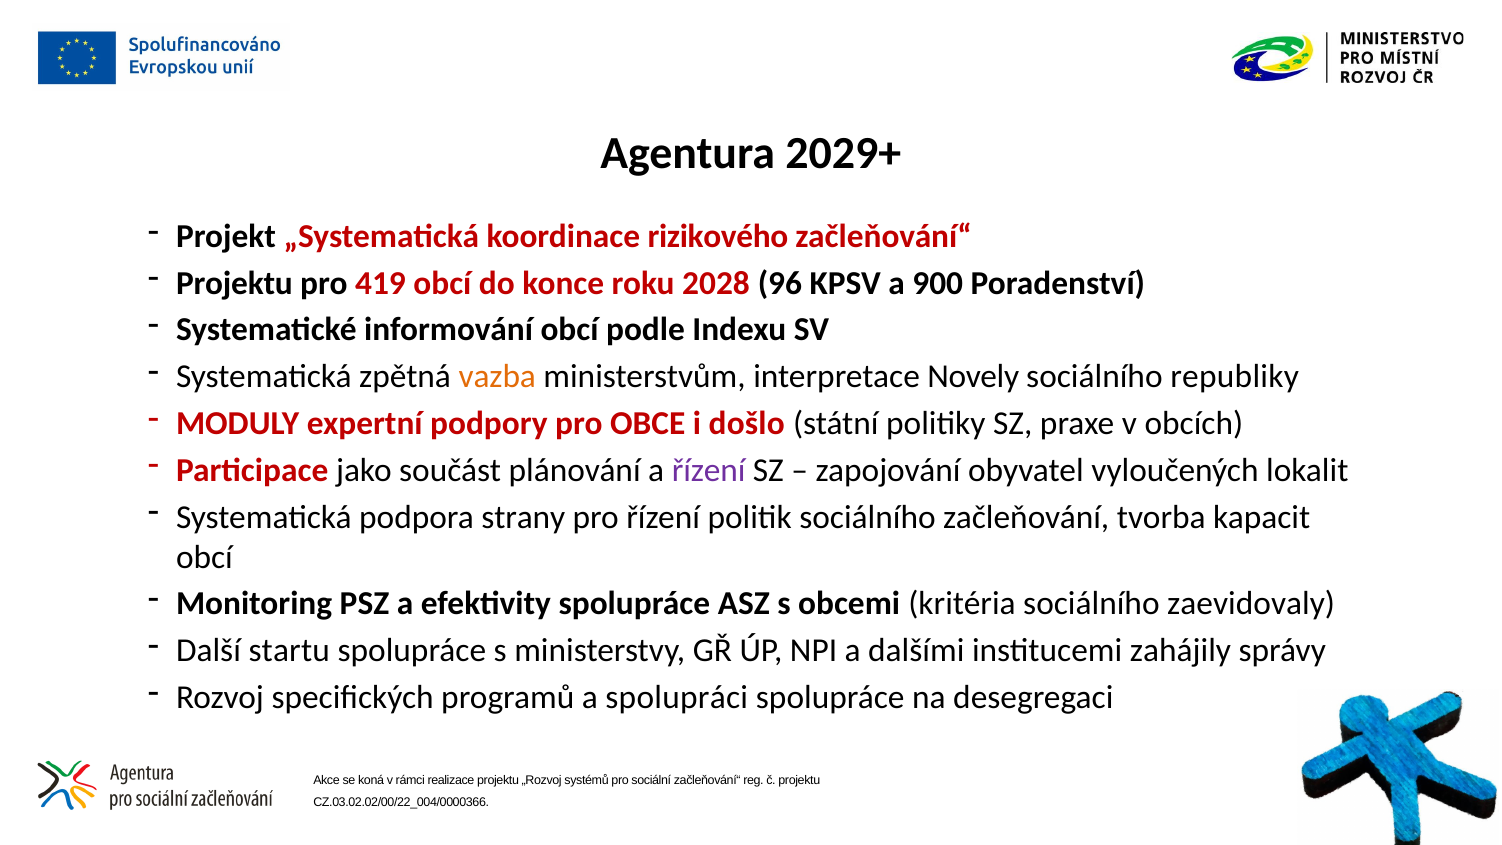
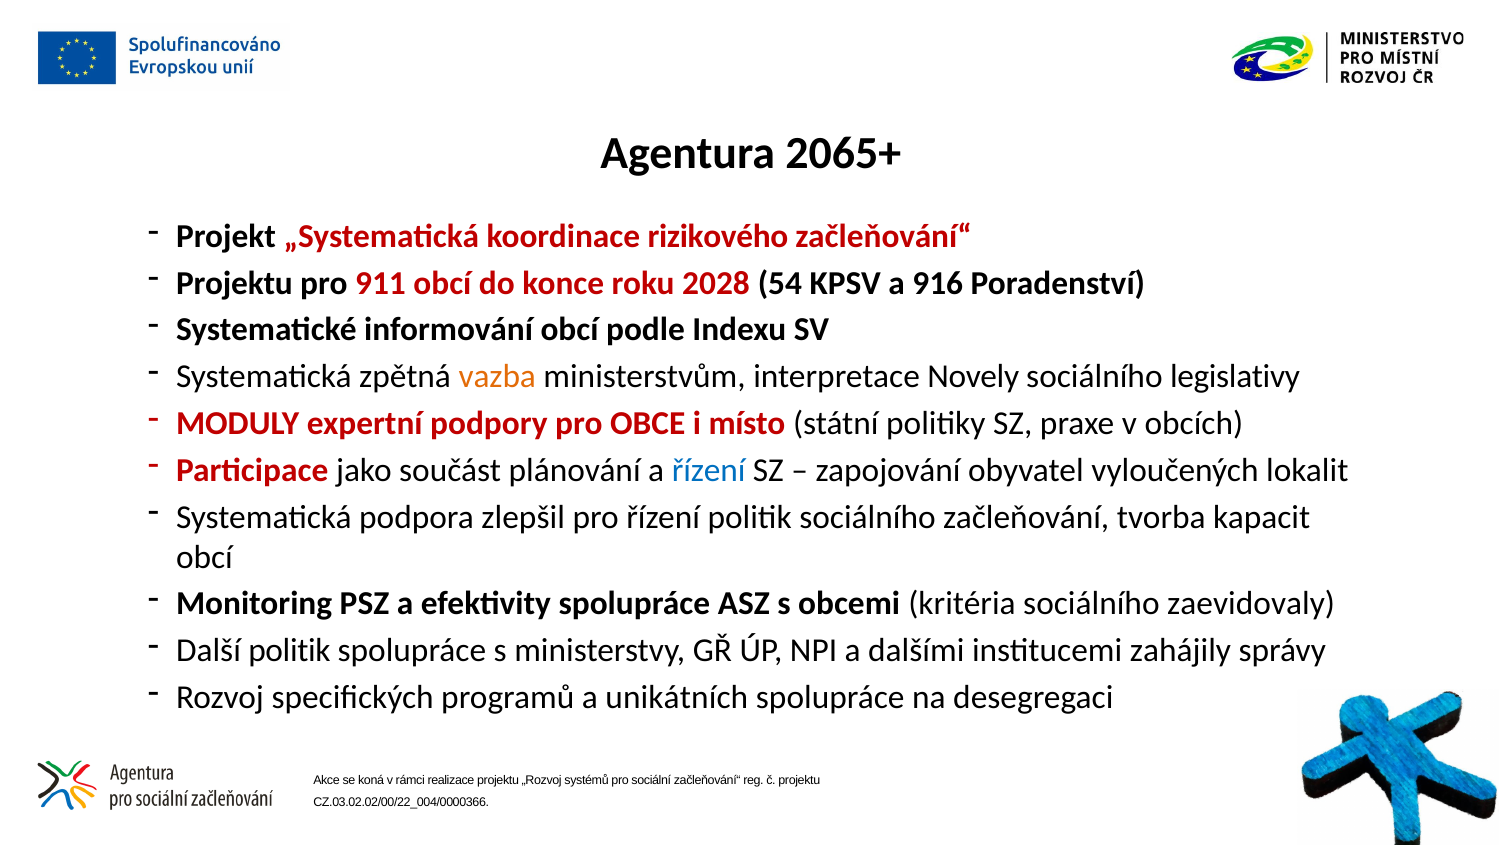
2029+: 2029+ -> 2065+
419: 419 -> 911
96: 96 -> 54
900: 900 -> 916
republiky: republiky -> legislativy
došlo: došlo -> místo
řízení at (709, 470) colour: purple -> blue
strany: strany -> zlepšil
Další startu: startu -> politik
spolupráci: spolupráci -> unikátních
